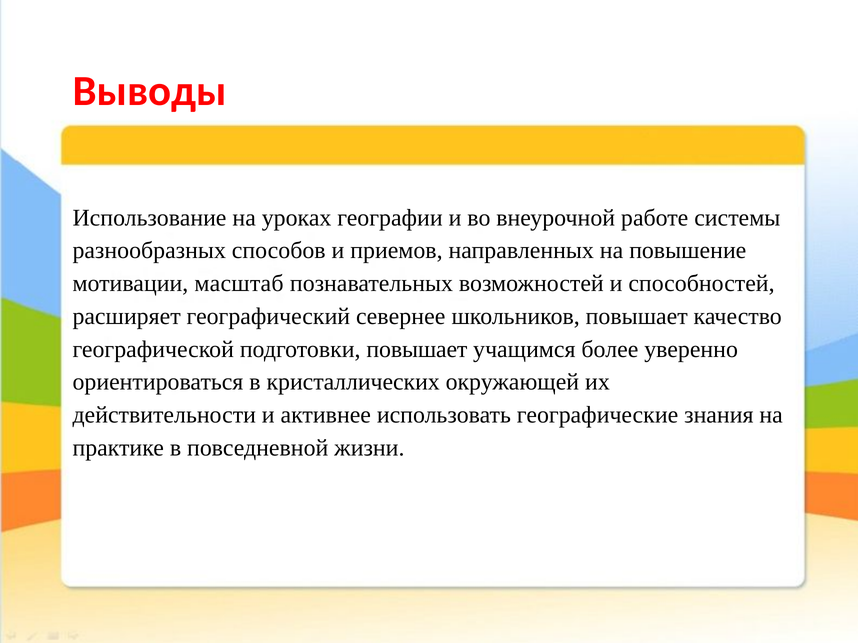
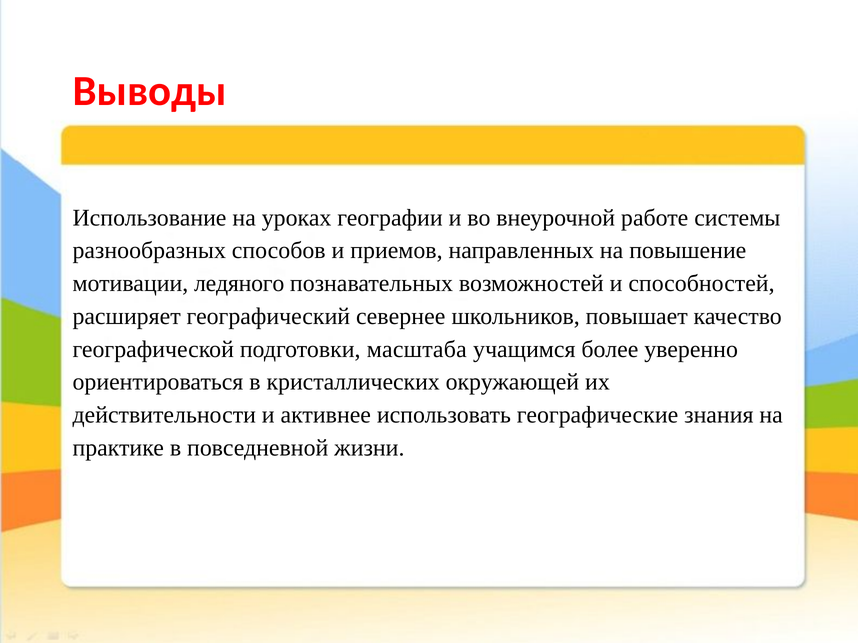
масштаб: масштаб -> ледяного
подготовки повышает: повышает -> масштаба
